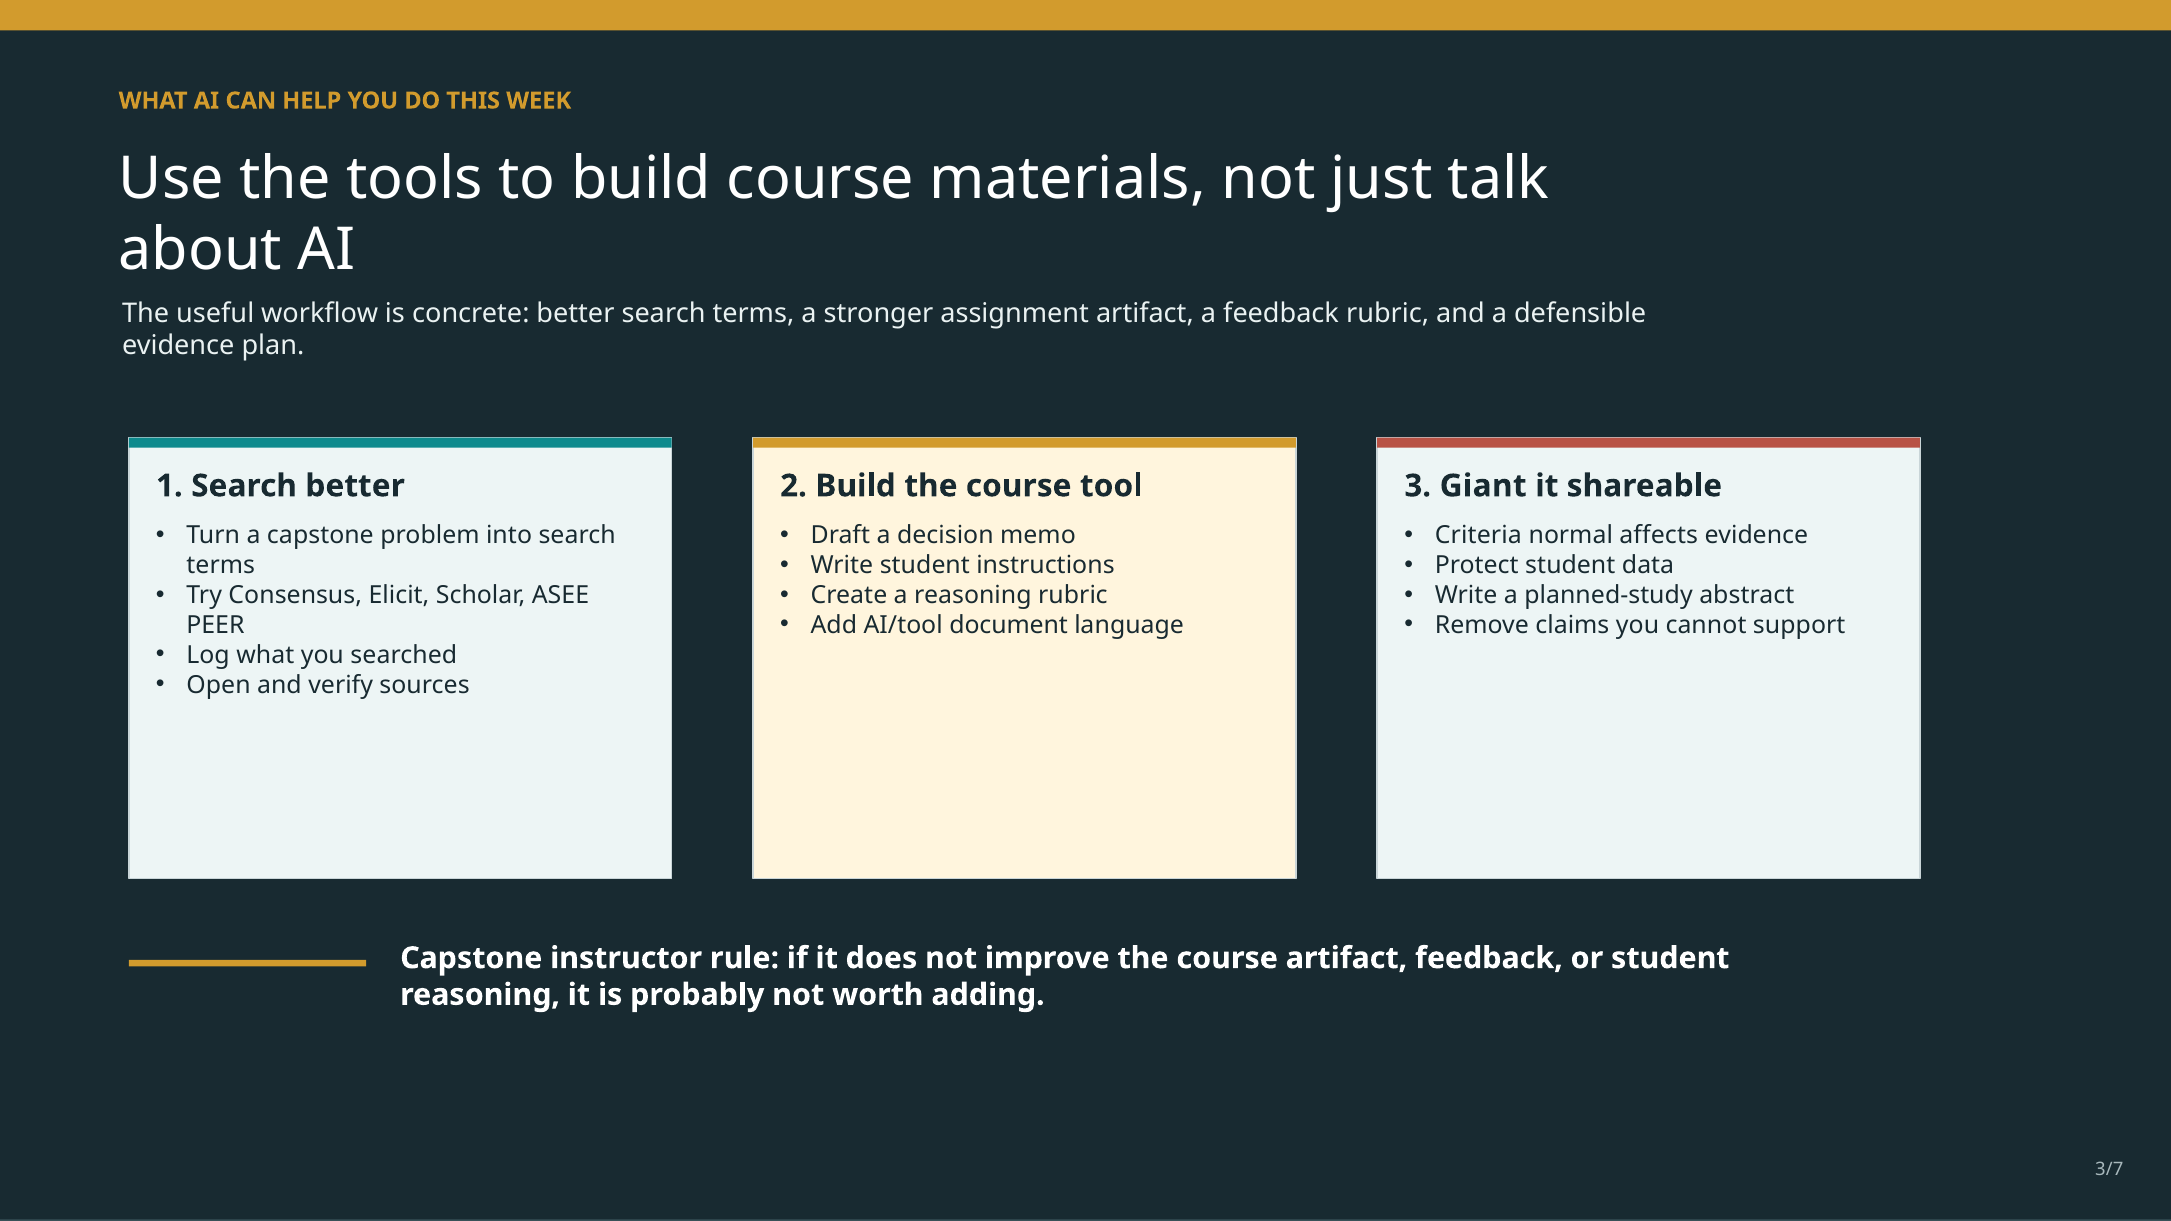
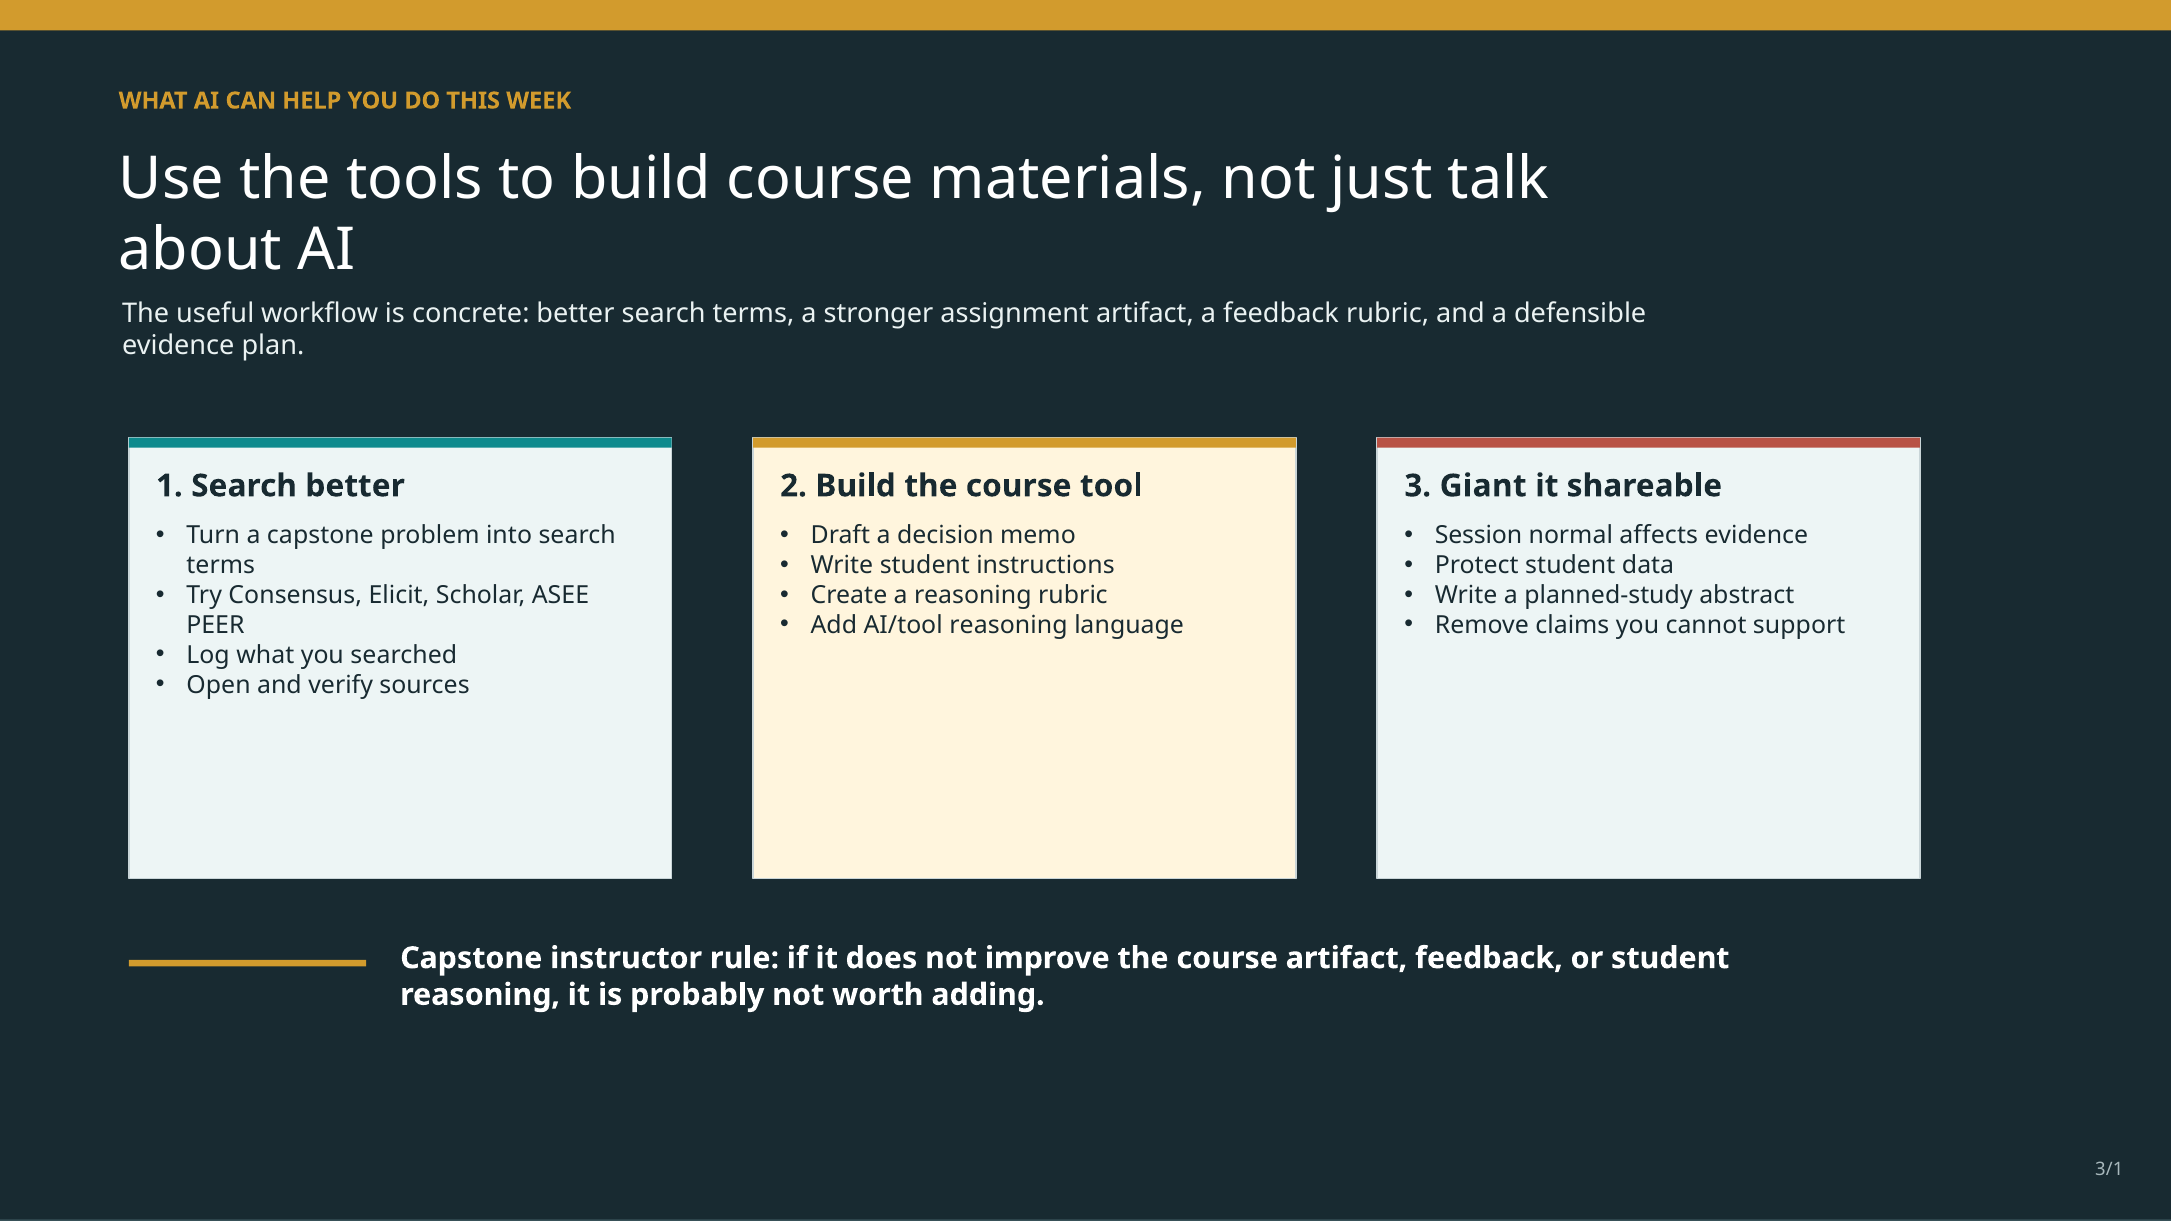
Criteria: Criteria -> Session
AI/tool document: document -> reasoning
3/7: 3/7 -> 3/1
